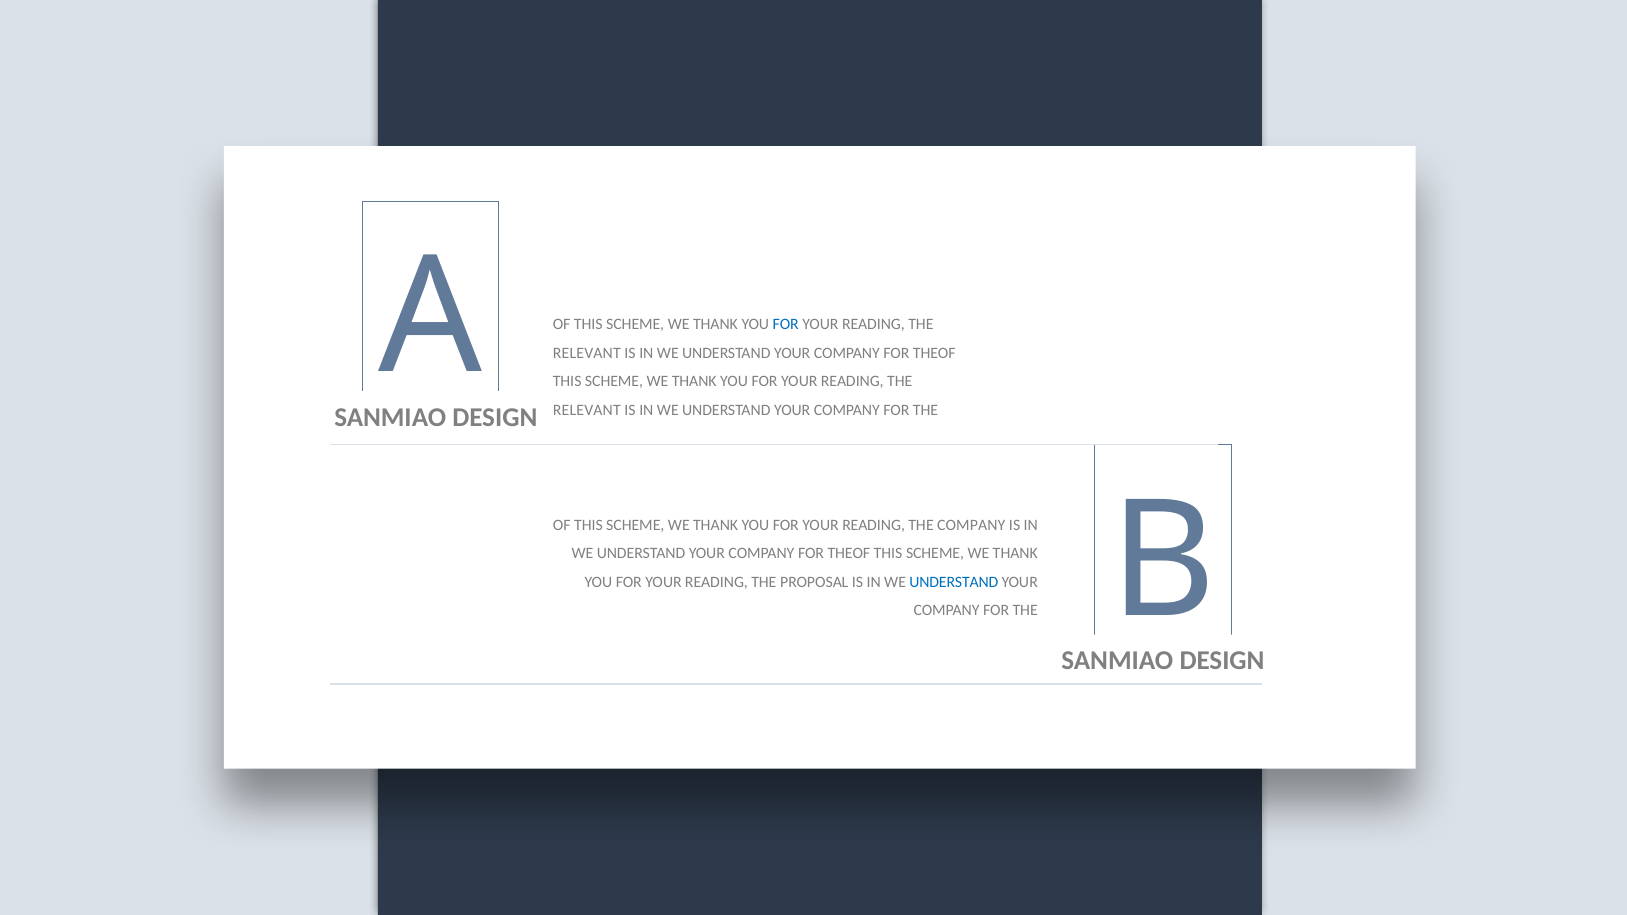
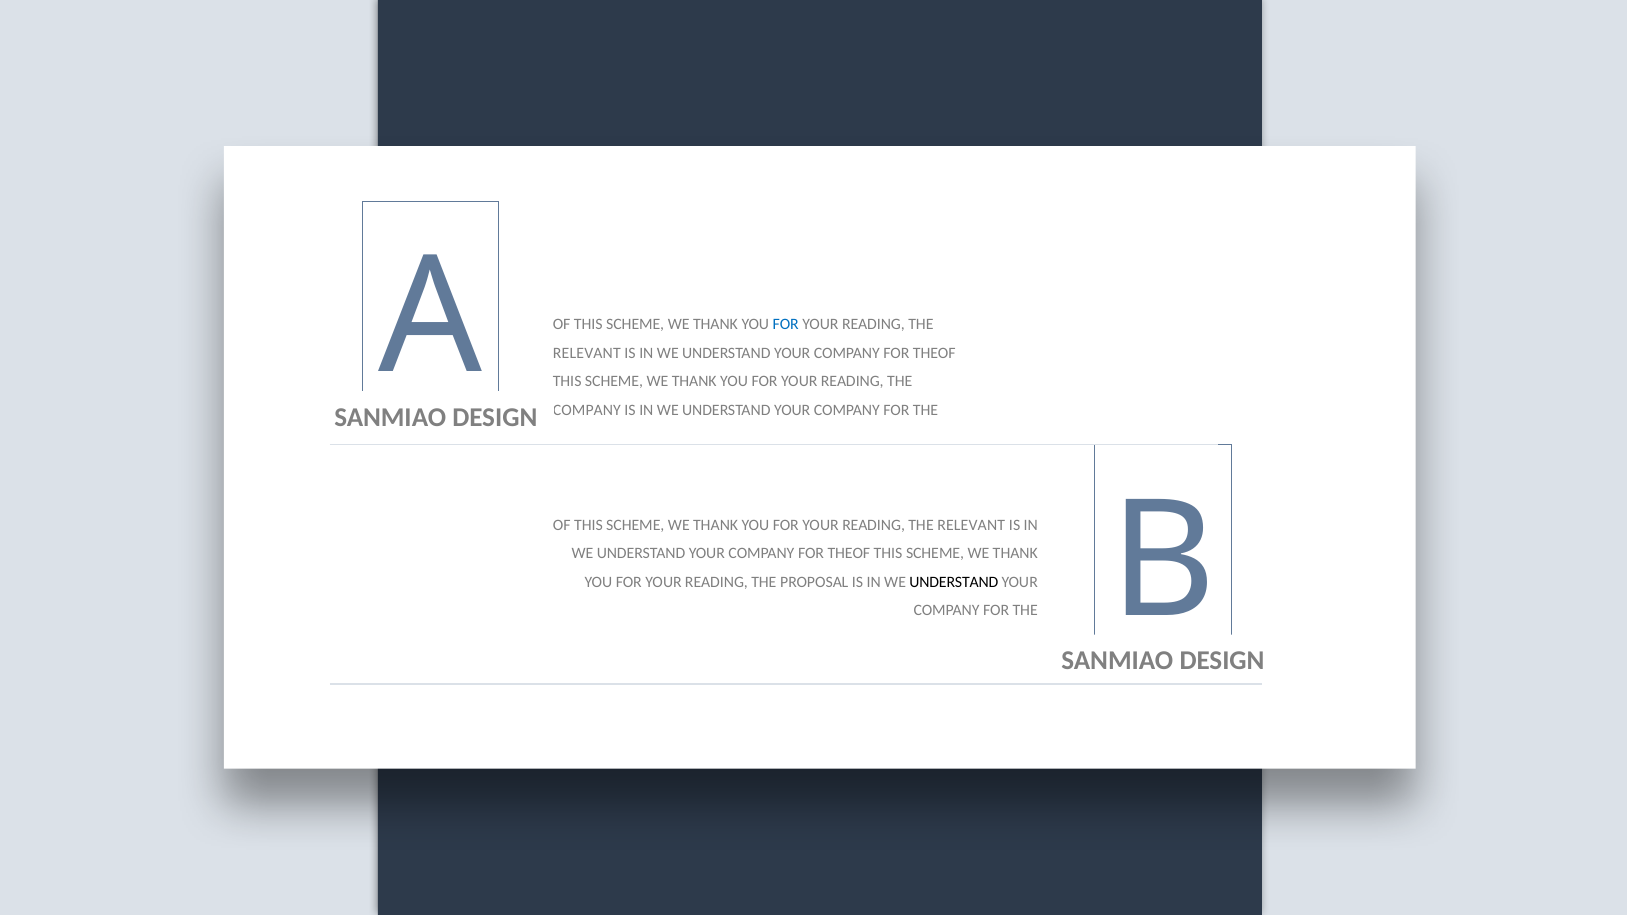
RELEVANT at (587, 410): RELEVANT -> COMPANY
COMPANY at (971, 525): COMPANY -> RELEVANT
UNDERSTAND at (954, 582) colour: blue -> black
